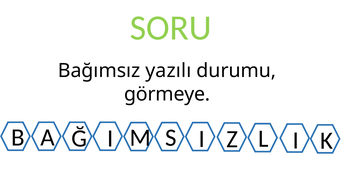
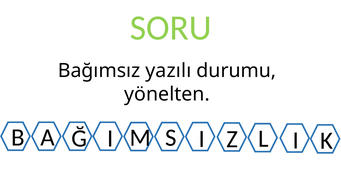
görmeye: görmeye -> yönelten
